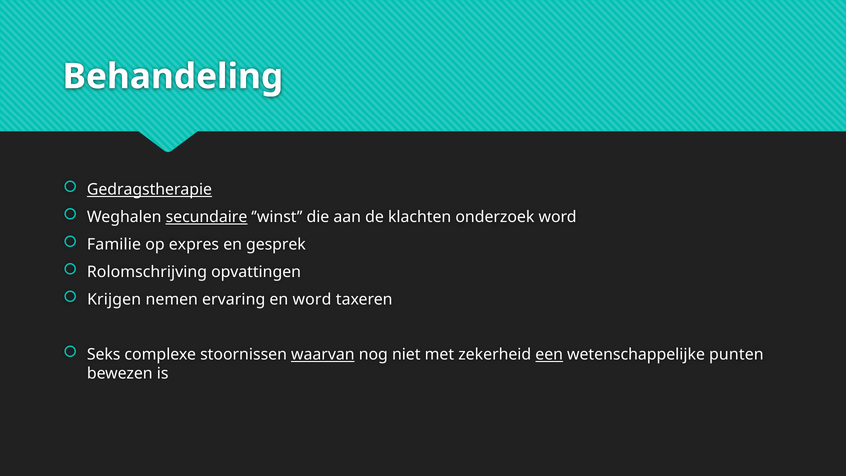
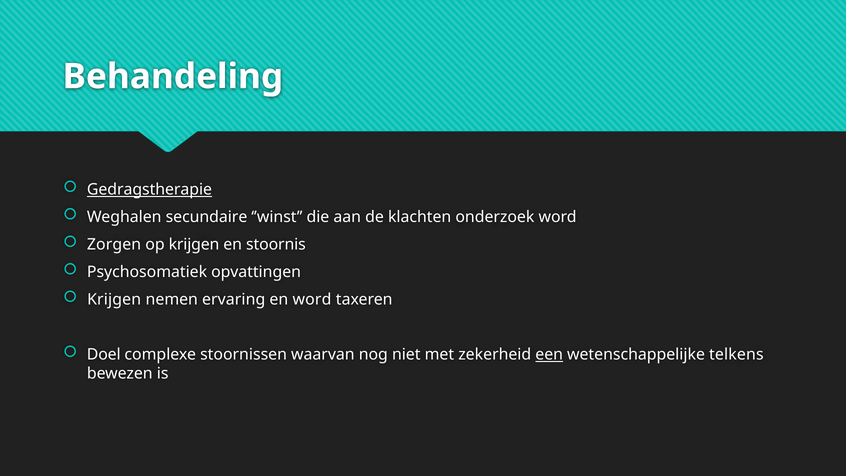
secundaire underline: present -> none
Familie: Familie -> Zorgen
op expres: expres -> krijgen
gesprek: gesprek -> stoornis
Rolomschrijving: Rolomschrijving -> Psychosomatiek
Seks: Seks -> Doel
waarvan underline: present -> none
punten: punten -> telkens
